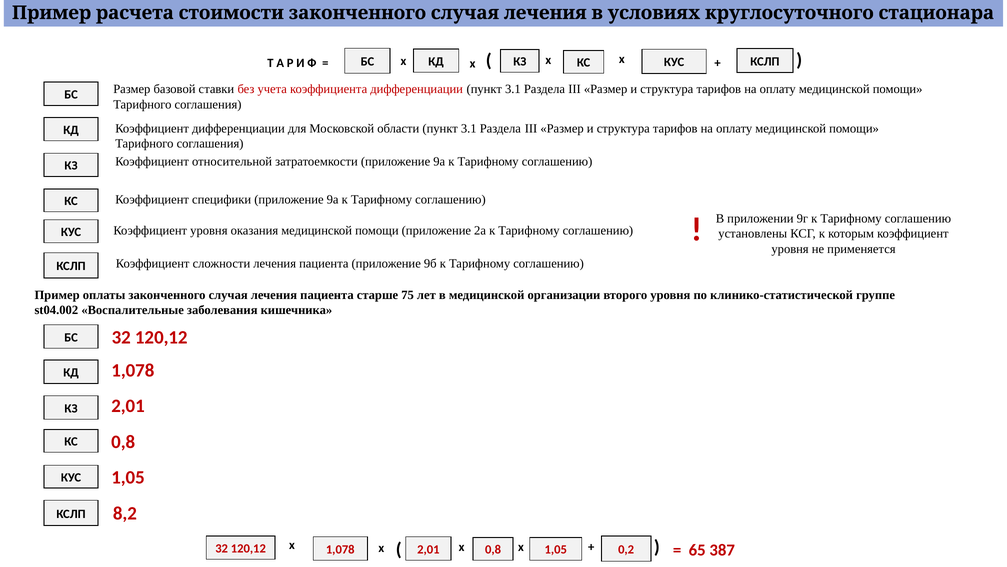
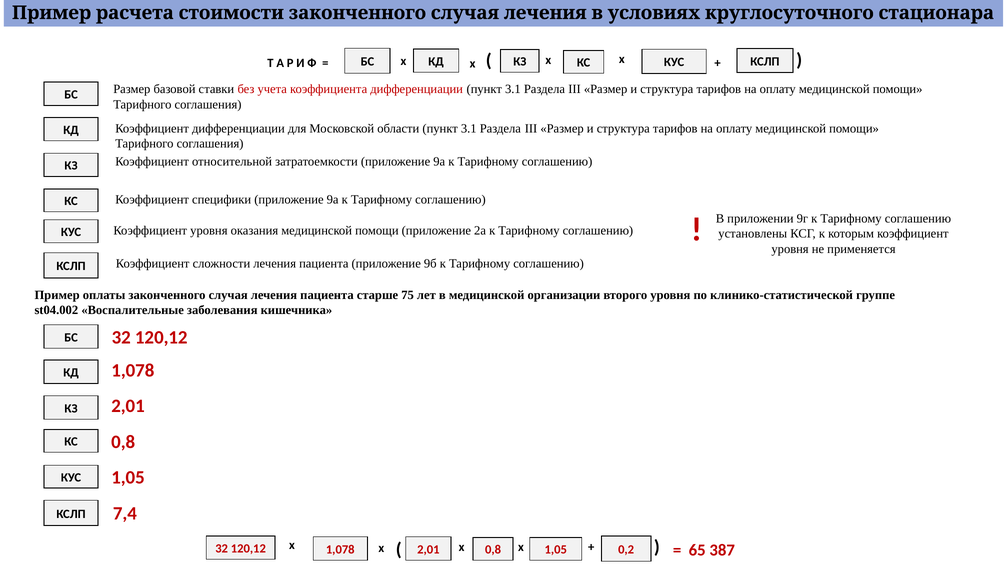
8,2: 8,2 -> 7,4
